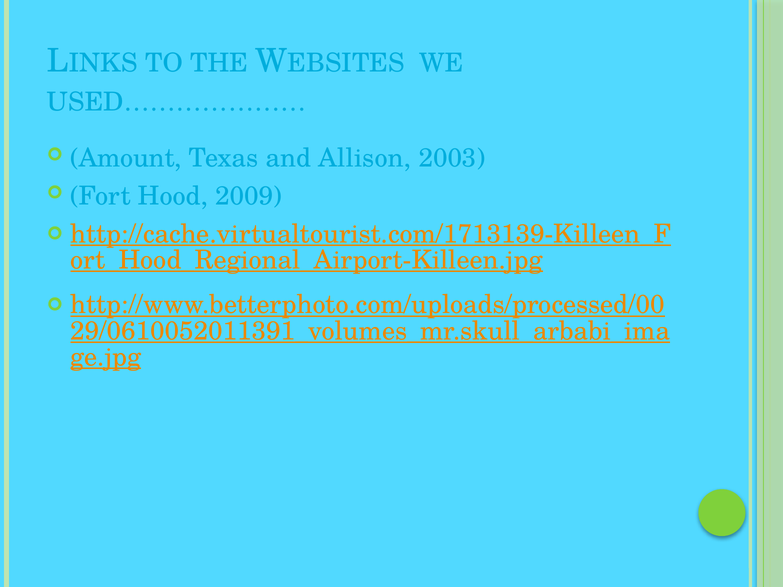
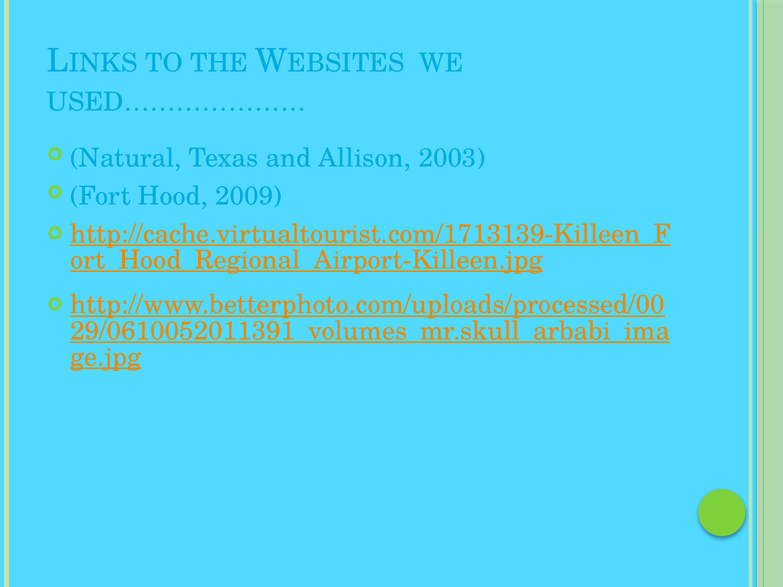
Amount: Amount -> Natural
